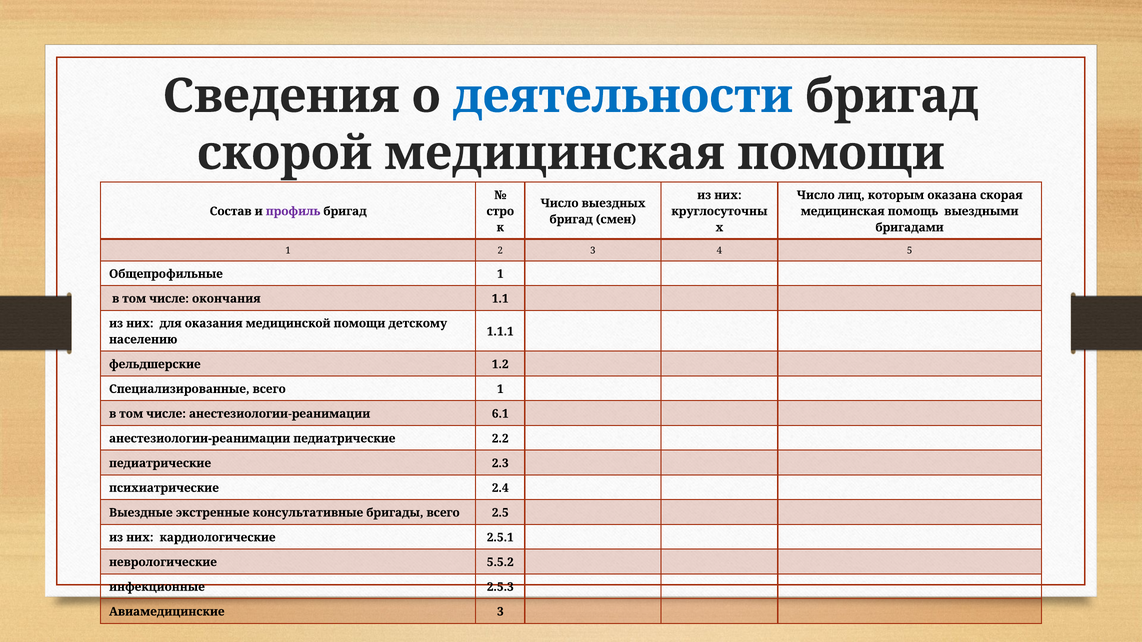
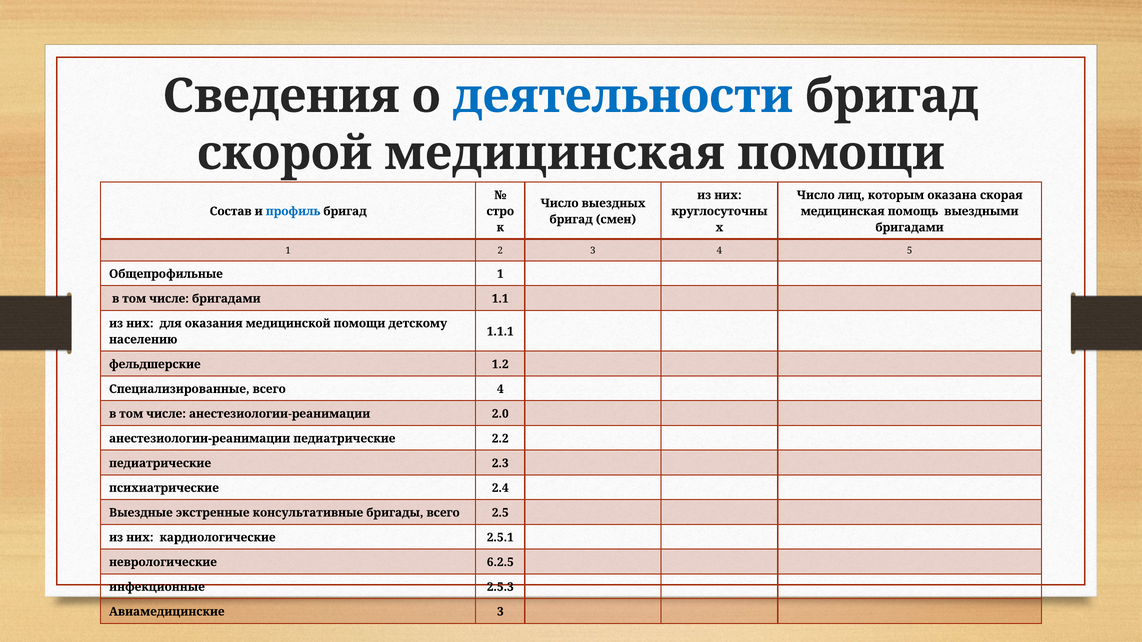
профиль colour: purple -> blue
числе окончания: окончания -> бригадами
всего 1: 1 -> 4
6.1: 6.1 -> 2.0
5.5.2: 5.5.2 -> 6.2.5
